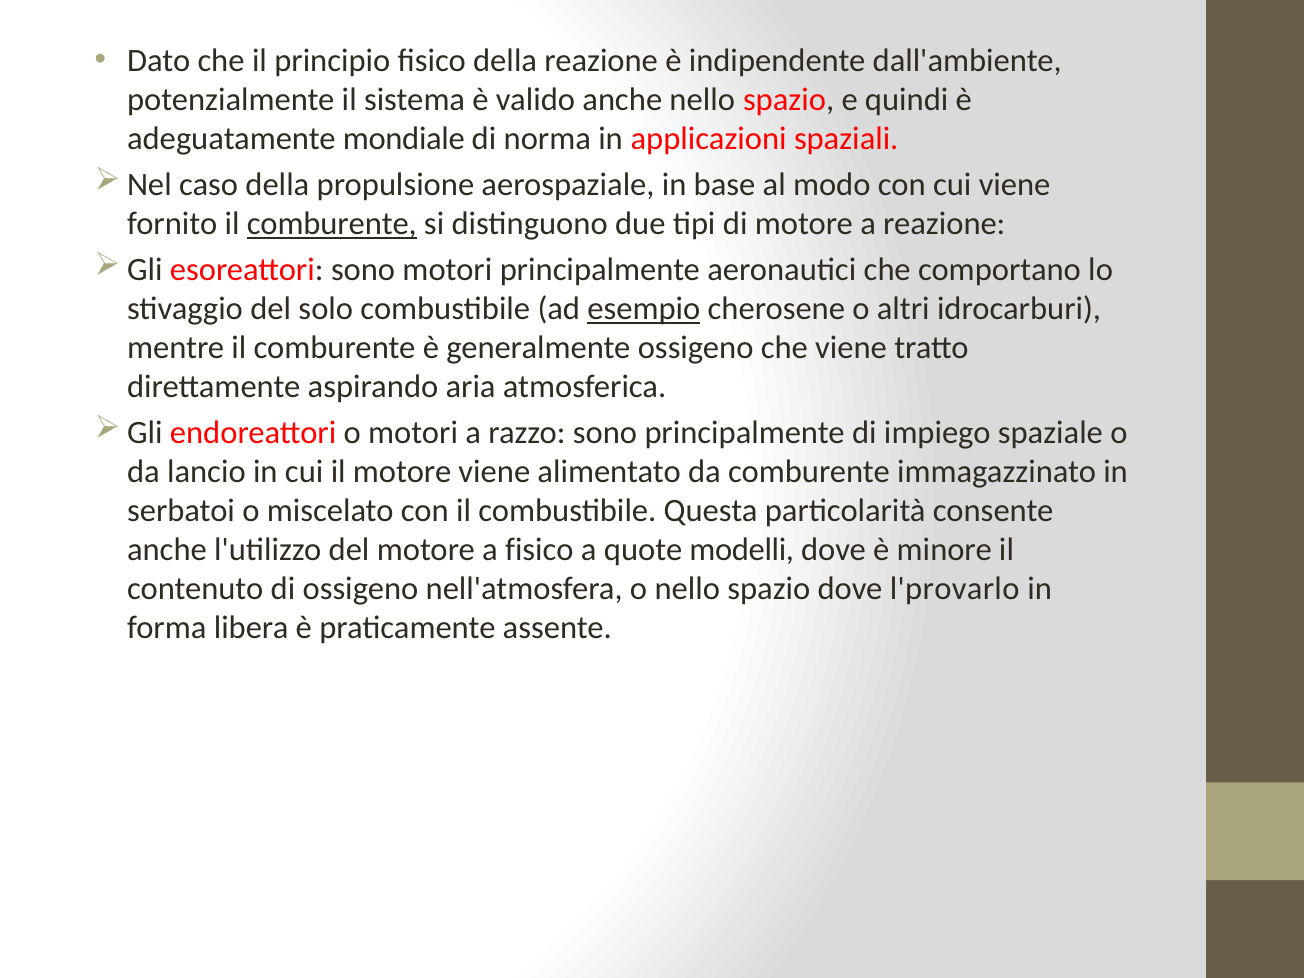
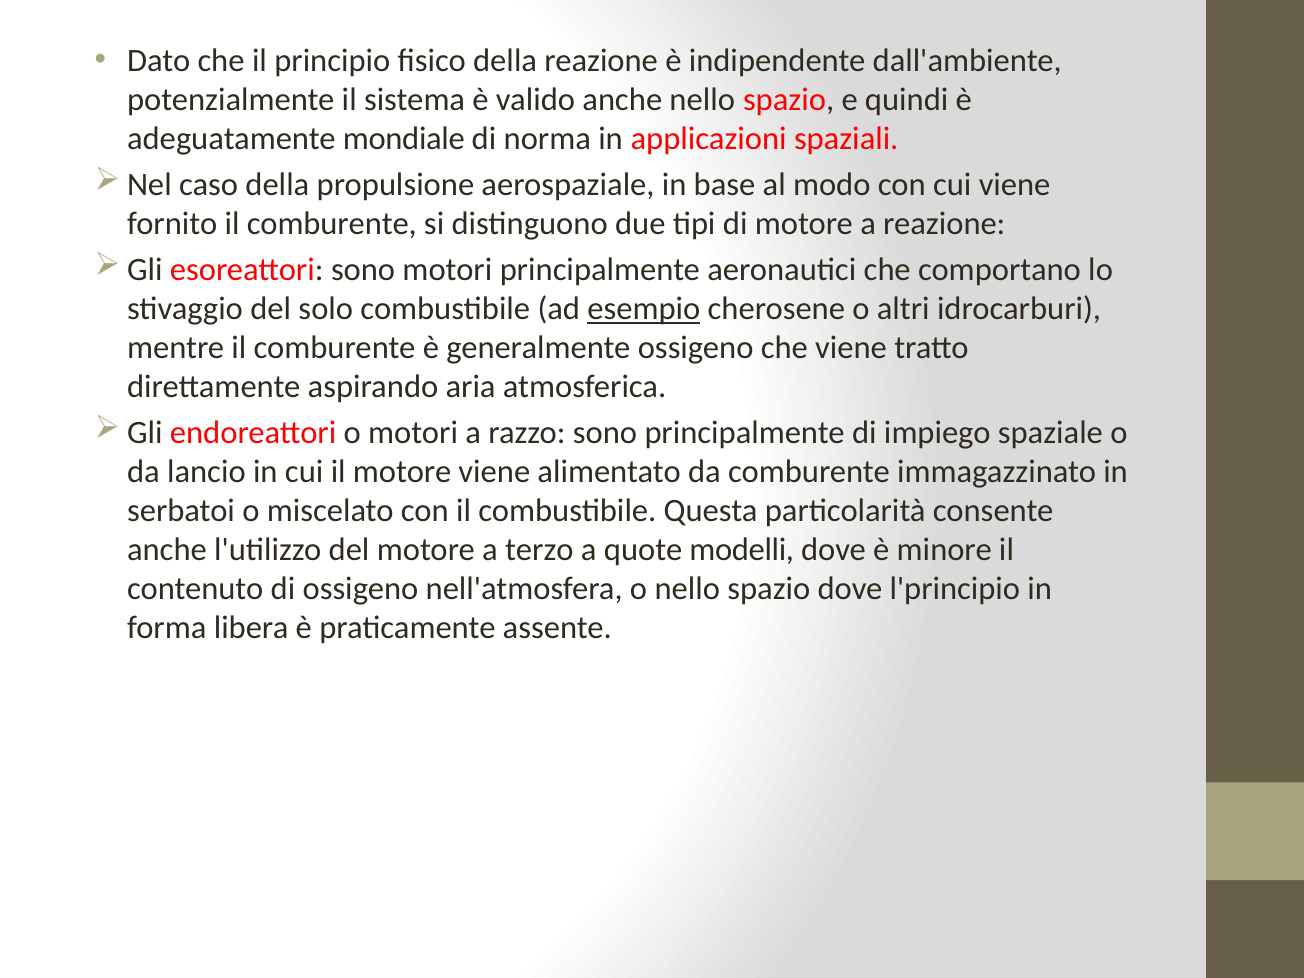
comburente at (332, 224) underline: present -> none
a fisico: fisico -> terzo
l'provarlo: l'provarlo -> l'principio
